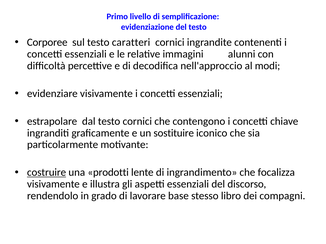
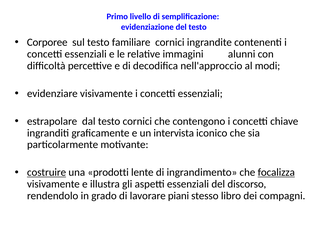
caratteri: caratteri -> familiare
sostituire: sostituire -> intervista
focalizza underline: none -> present
base: base -> piani
